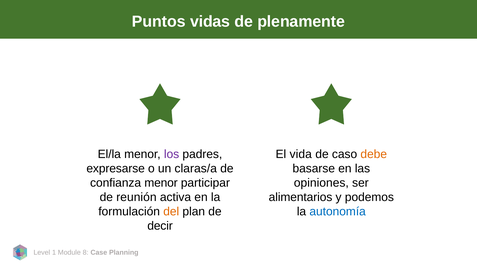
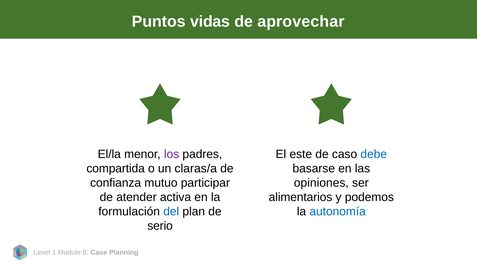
plenamente: plenamente -> aprovechar
vida: vida -> este
debe colour: orange -> blue
expresarse: expresarse -> compartida
confianza menor: menor -> mutuo
reunión: reunión -> atender
del colour: orange -> blue
decir: decir -> serio
